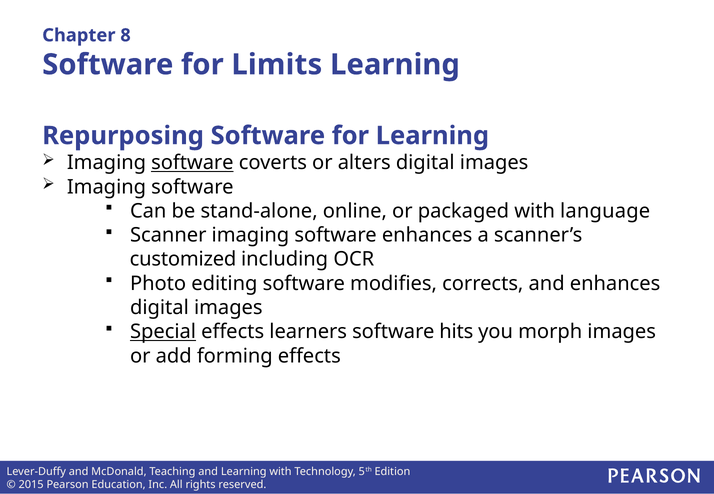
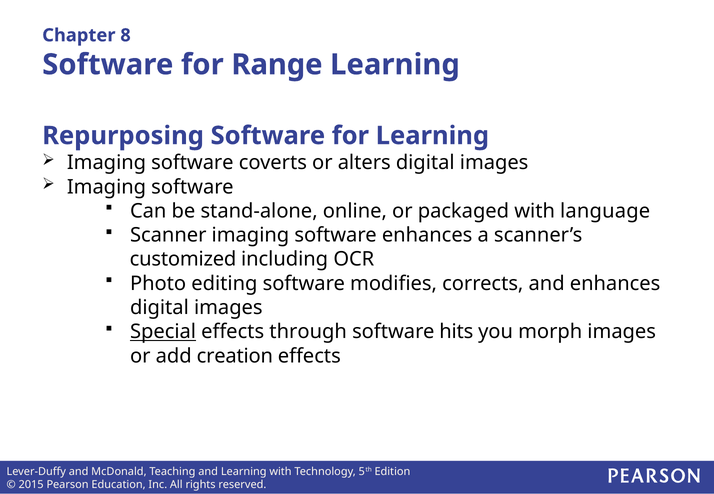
Limits: Limits -> Range
software at (192, 163) underline: present -> none
learners: learners -> through
forming: forming -> creation
